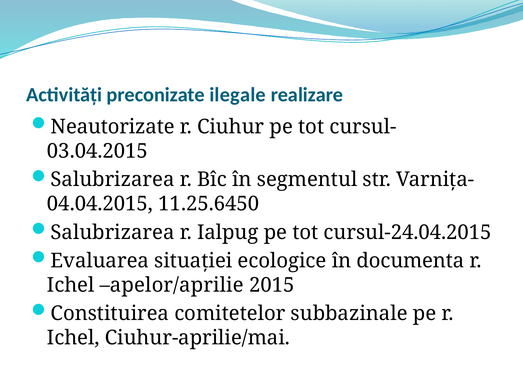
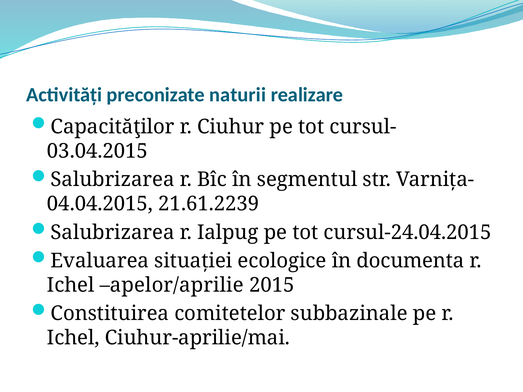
ilegale: ilegale -> naturii
Neautorizate: Neautorizate -> Capacităţilor
11.25.6450: 11.25.6450 -> 21.61.2239
